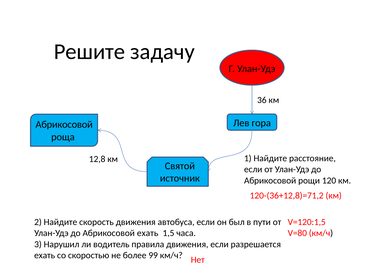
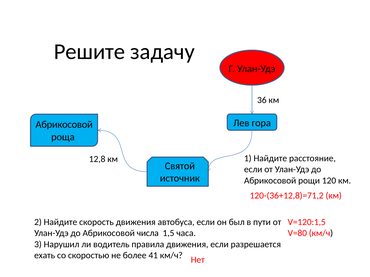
Абрикосовой ехать: ехать -> числа
99: 99 -> 41
